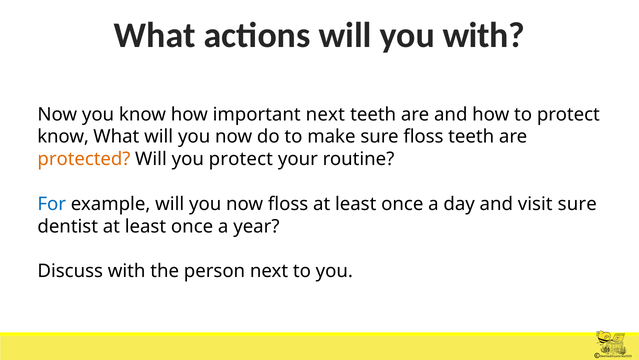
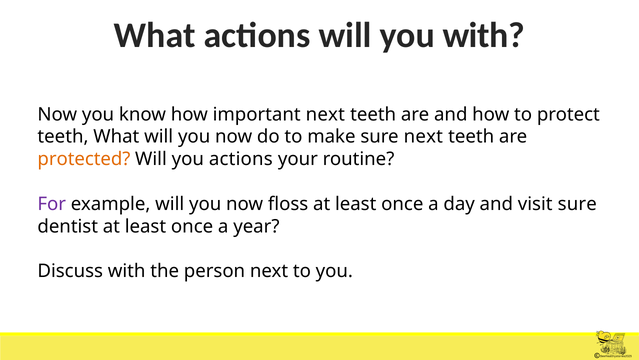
know at (63, 137): know -> teeth
sure floss: floss -> next
you protect: protect -> actions
For colour: blue -> purple
